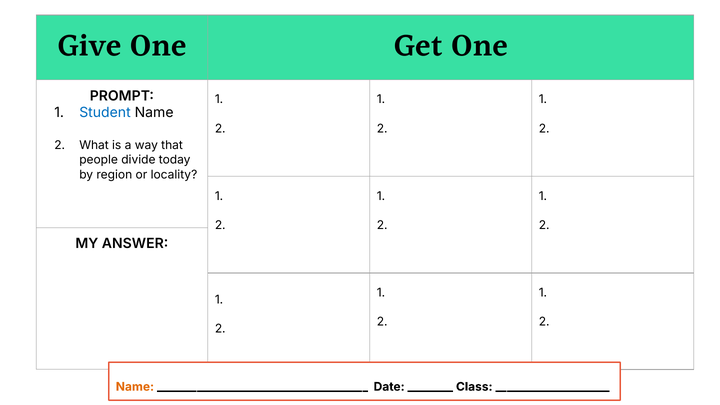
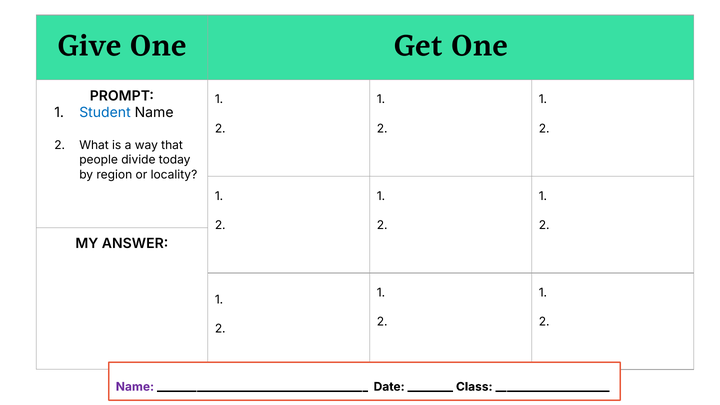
Name at (135, 387) colour: orange -> purple
